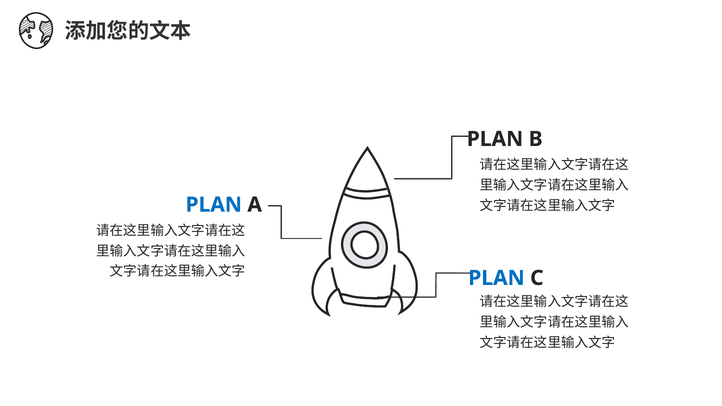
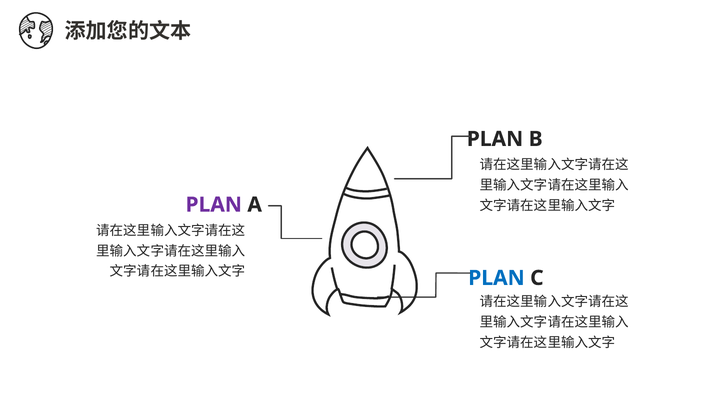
PLAN at (214, 205) colour: blue -> purple
